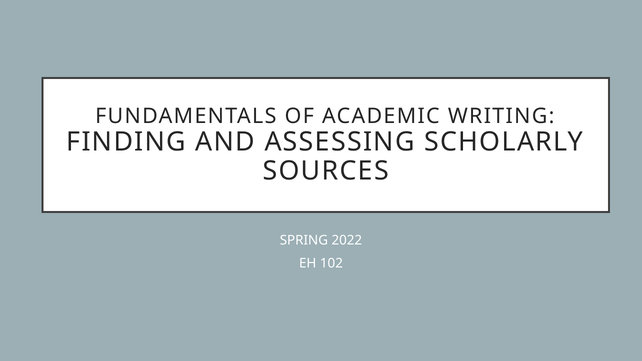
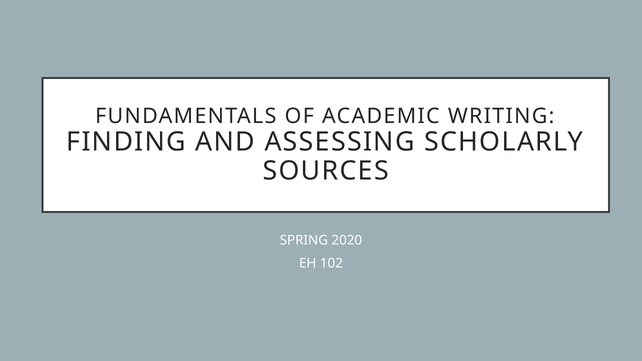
2022: 2022 -> 2020
